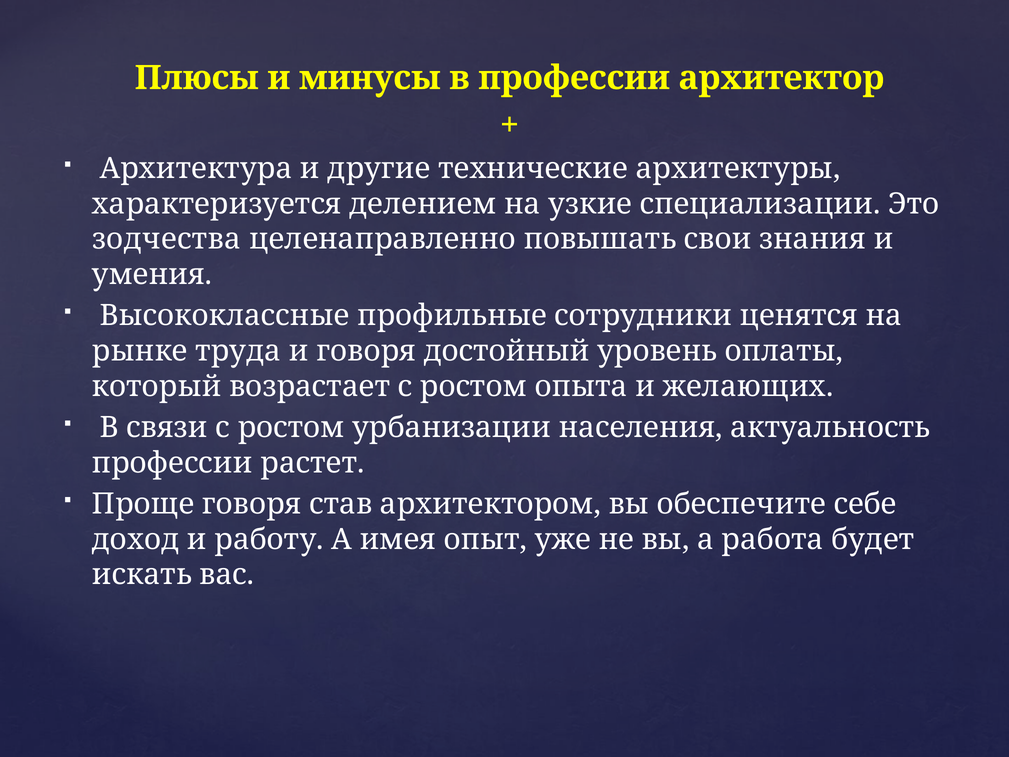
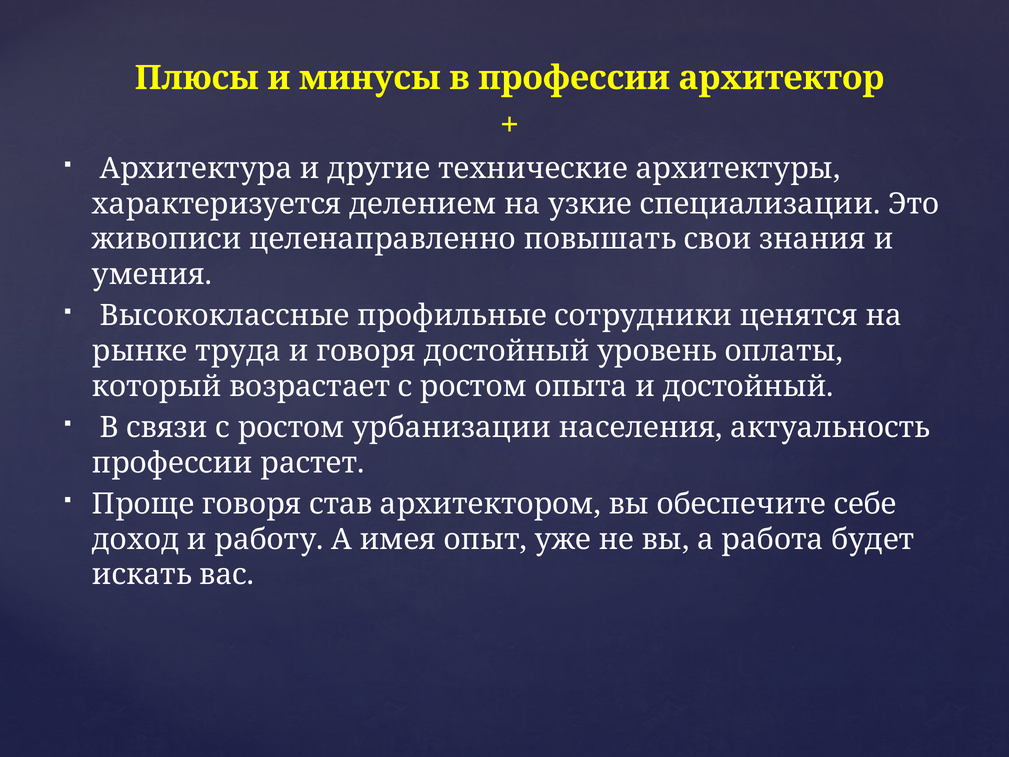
зодчества: зодчества -> живописи
и желающих: желающих -> достойный
